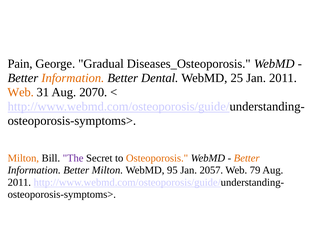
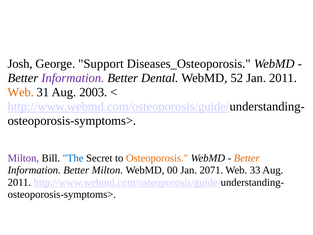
Pain: Pain -> Josh
Gradual: Gradual -> Support
Information at (73, 78) colour: orange -> purple
25: 25 -> 52
2070: 2070 -> 2003
Milton at (23, 158) colour: orange -> purple
The colour: purple -> blue
95: 95 -> 00
2057: 2057 -> 2071
79: 79 -> 33
